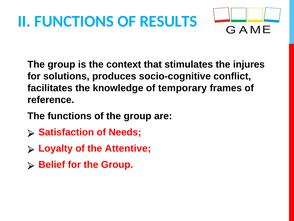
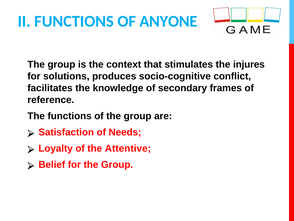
RESULTS: RESULTS -> ANYONE
temporary: temporary -> secondary
